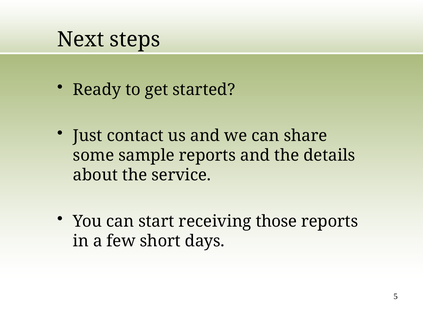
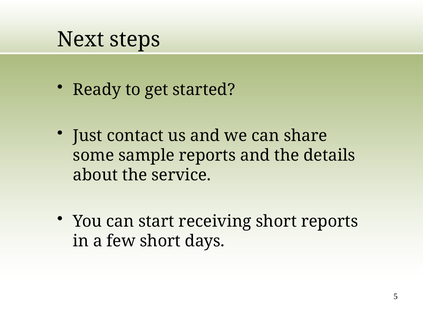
receiving those: those -> short
